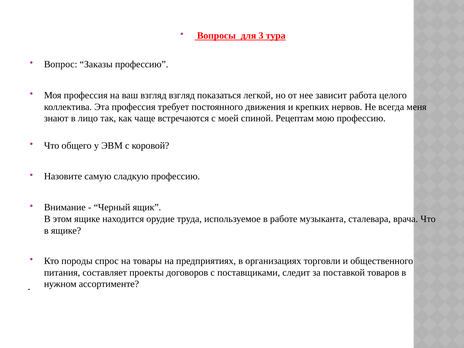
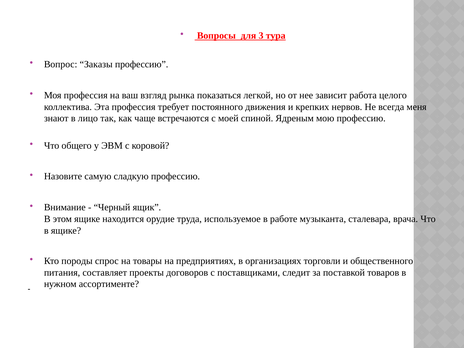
взгляд взгляд: взгляд -> рынка
Рецептам: Рецептам -> Ядреным
